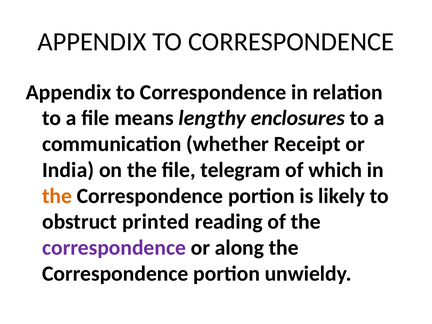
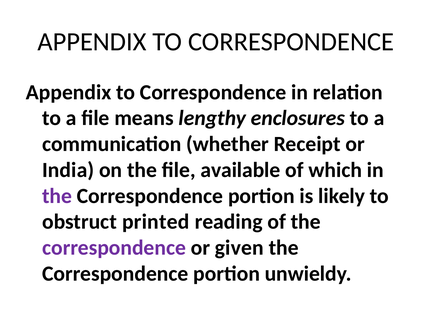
telegram: telegram -> available
the at (57, 196) colour: orange -> purple
along: along -> given
